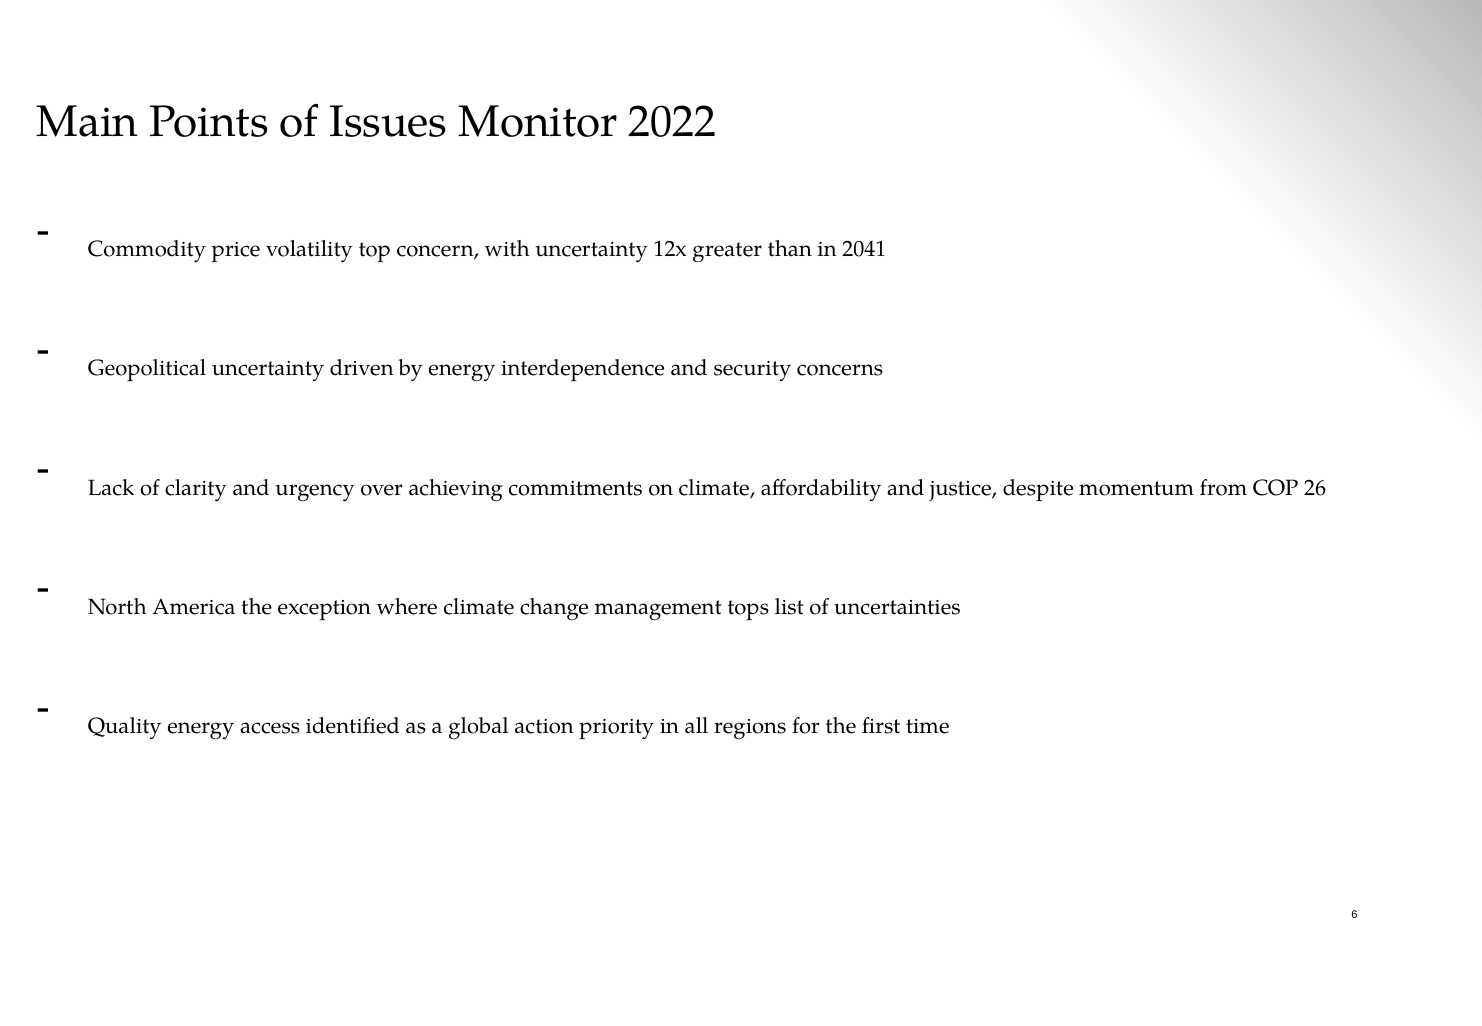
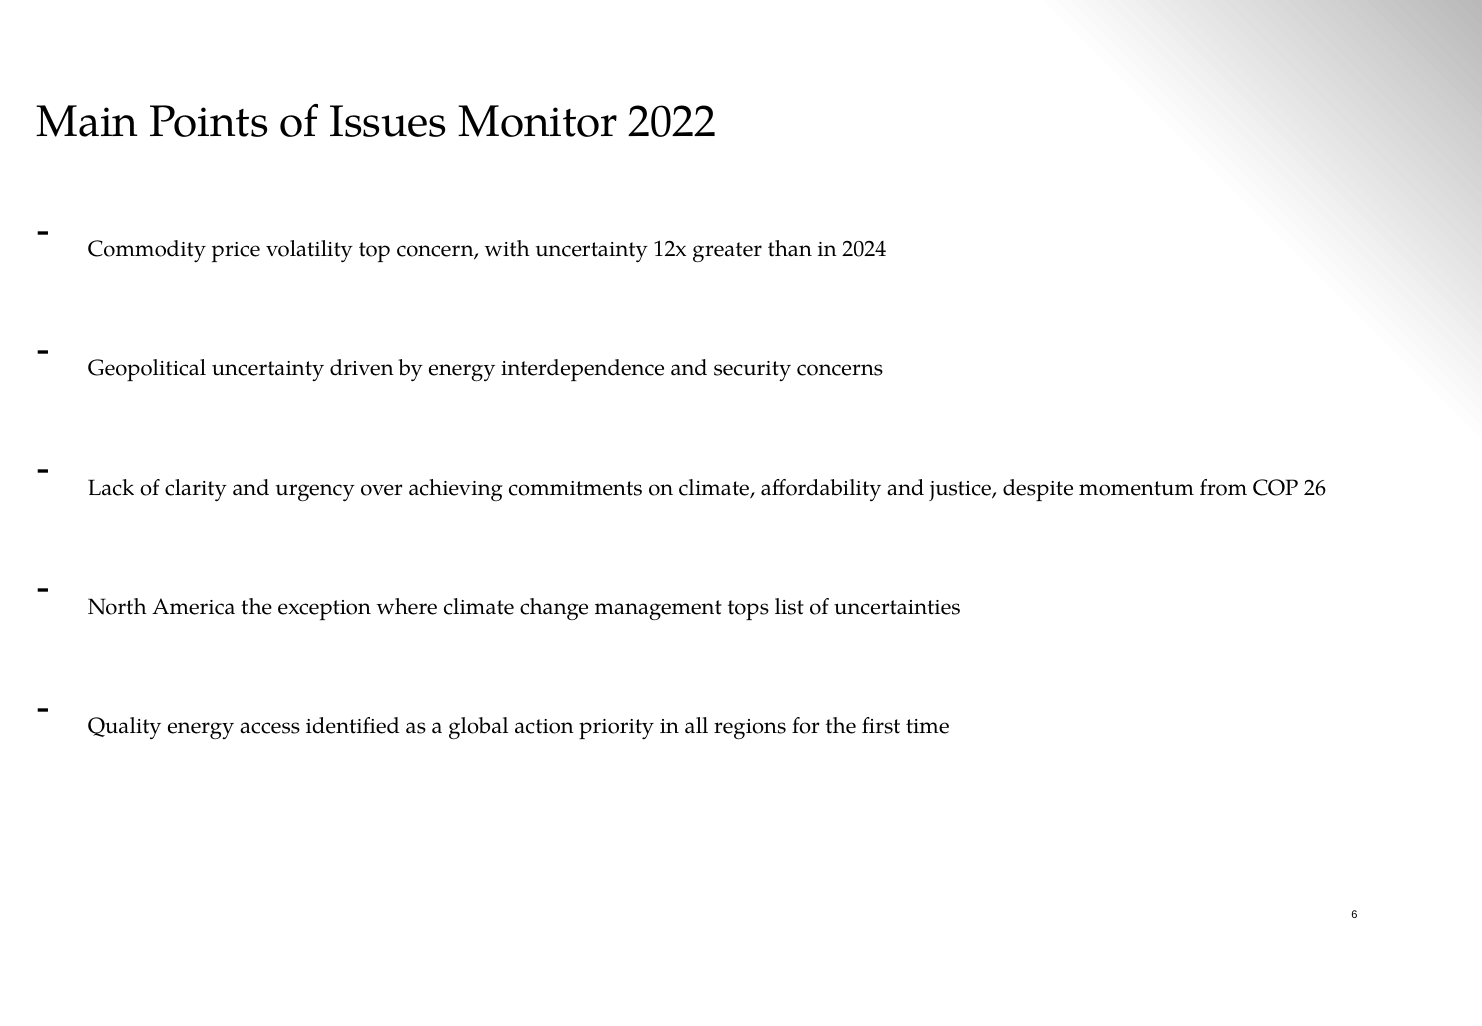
2041: 2041 -> 2024
